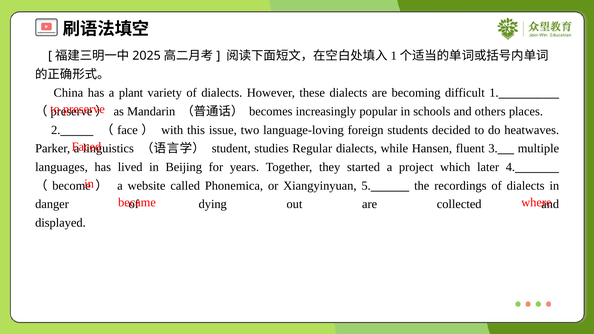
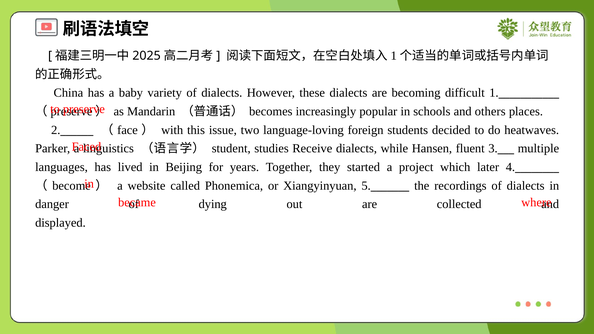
plant: plant -> baby
Regular: Regular -> Receive
